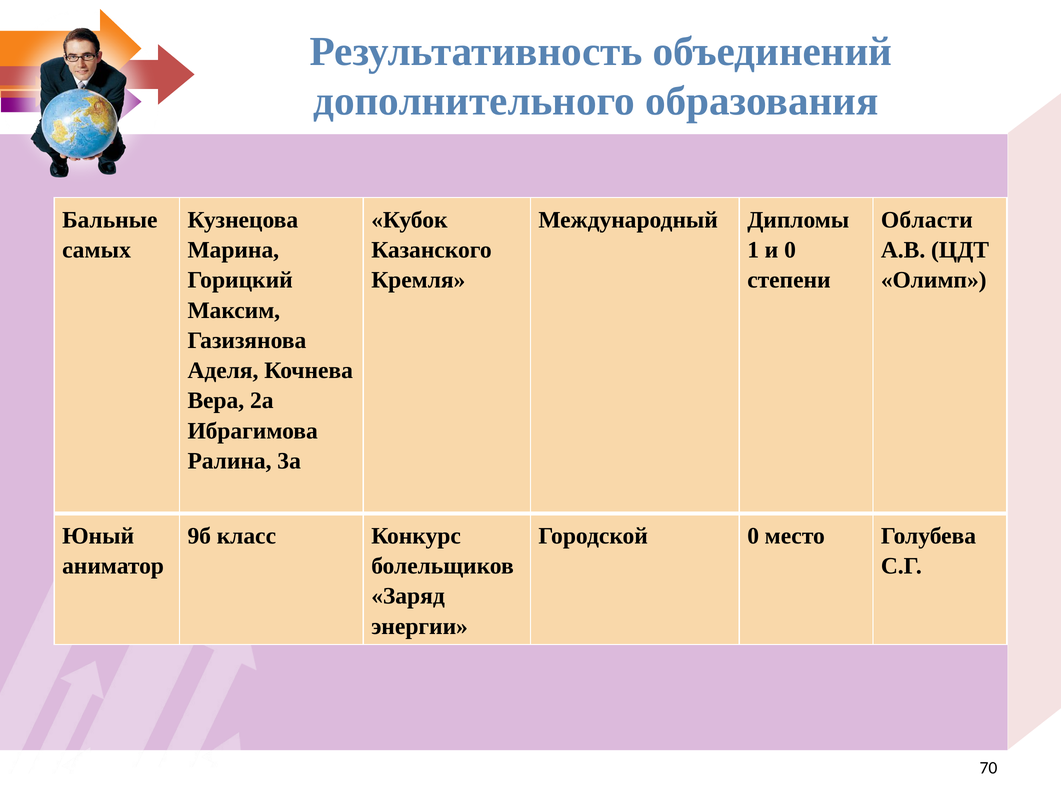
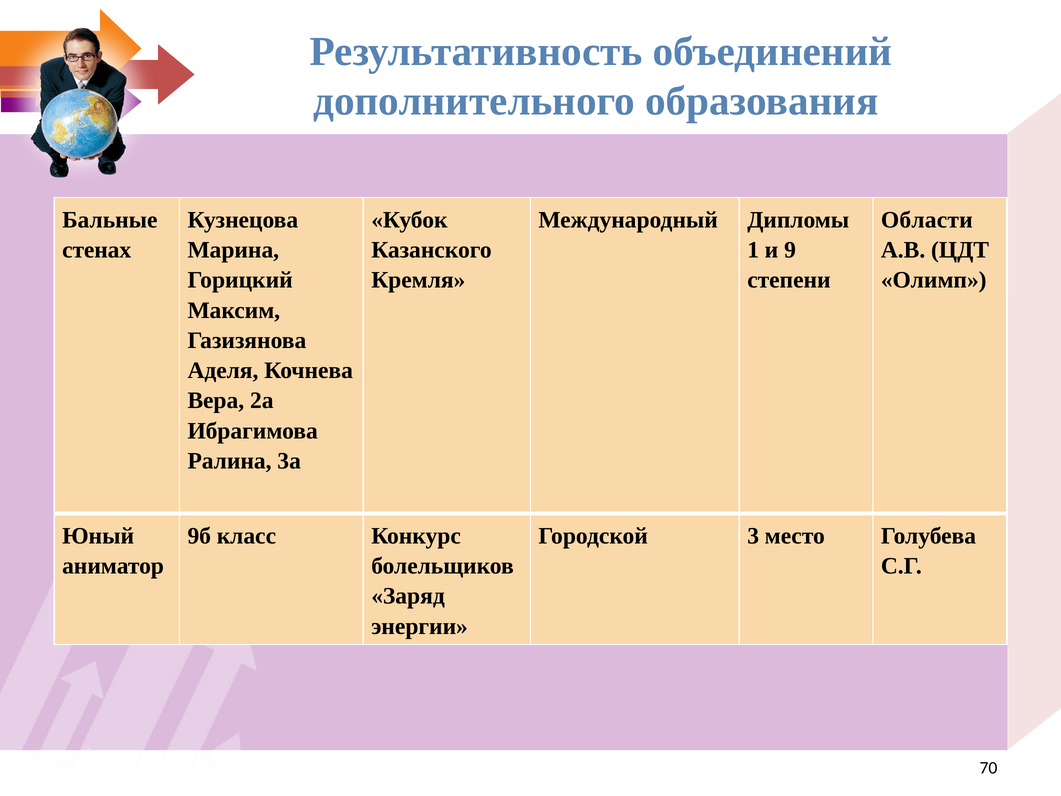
самых: самых -> стенах
и 0: 0 -> 9
Городской 0: 0 -> 3
